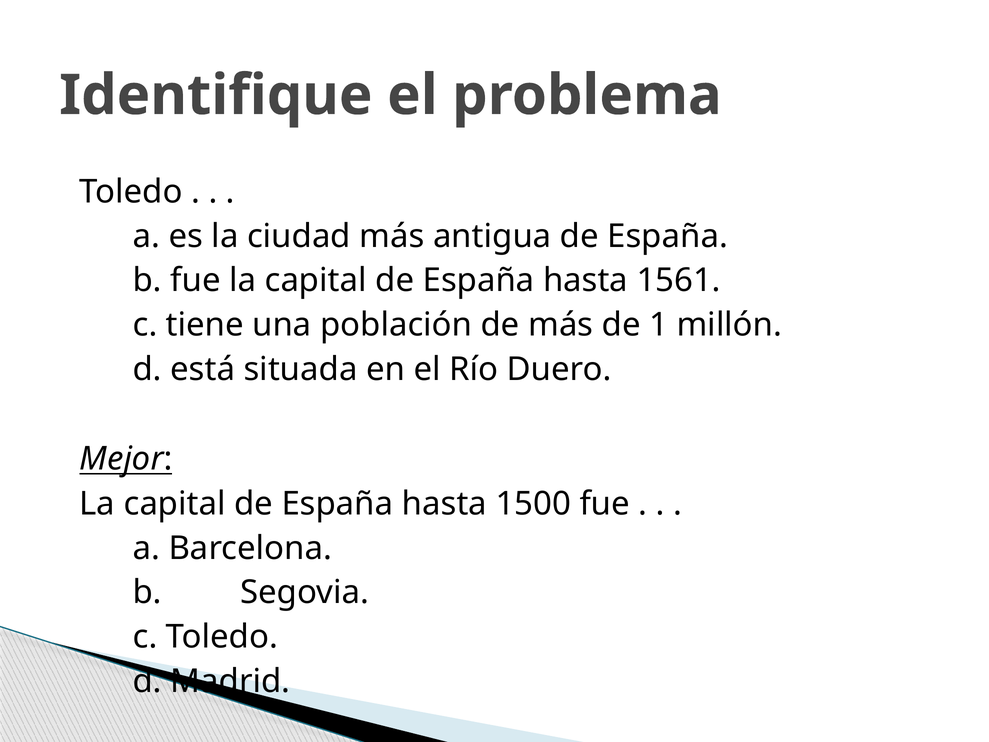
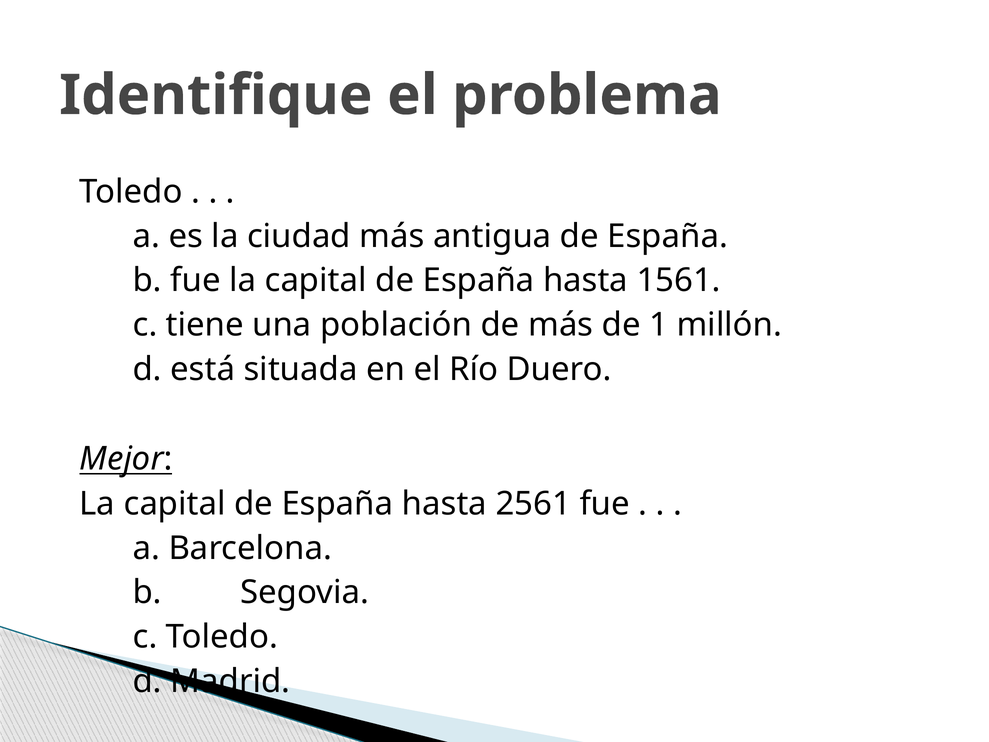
1500: 1500 -> 2561
